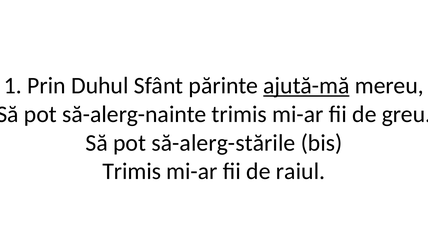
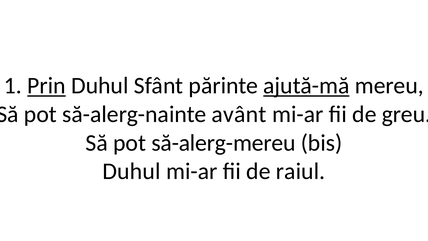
Prin underline: none -> present
să-alerg-nainte trimis: trimis -> avânt
să-alerg-stările: să-alerg-stările -> să-alerg-mereu
Trimis at (132, 171): Trimis -> Duhul
